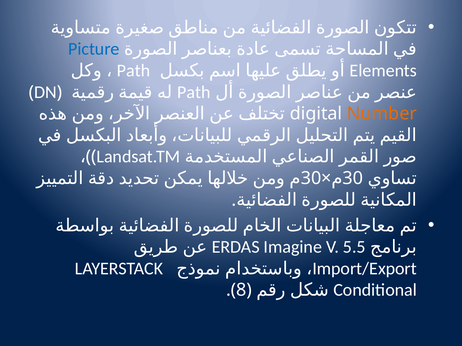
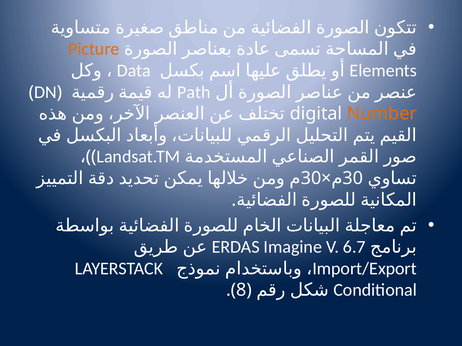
Picture colour: blue -> orange
Path at (134, 71): Path -> Data
5.5: 5.5 -> 6.7
